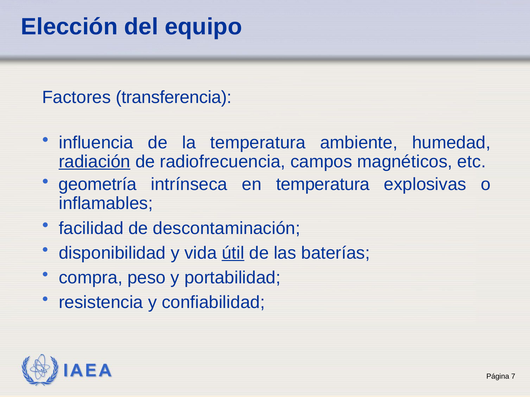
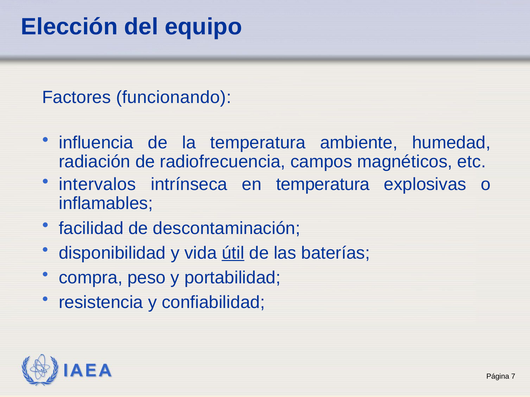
transferencia: transferencia -> funcionando
radiación underline: present -> none
geometría: geometría -> intervalos
